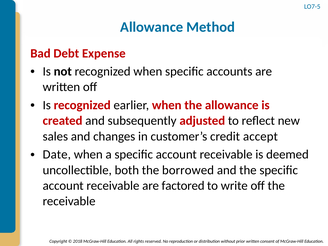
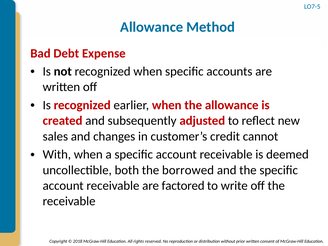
accept: accept -> cannot
Date: Date -> With
